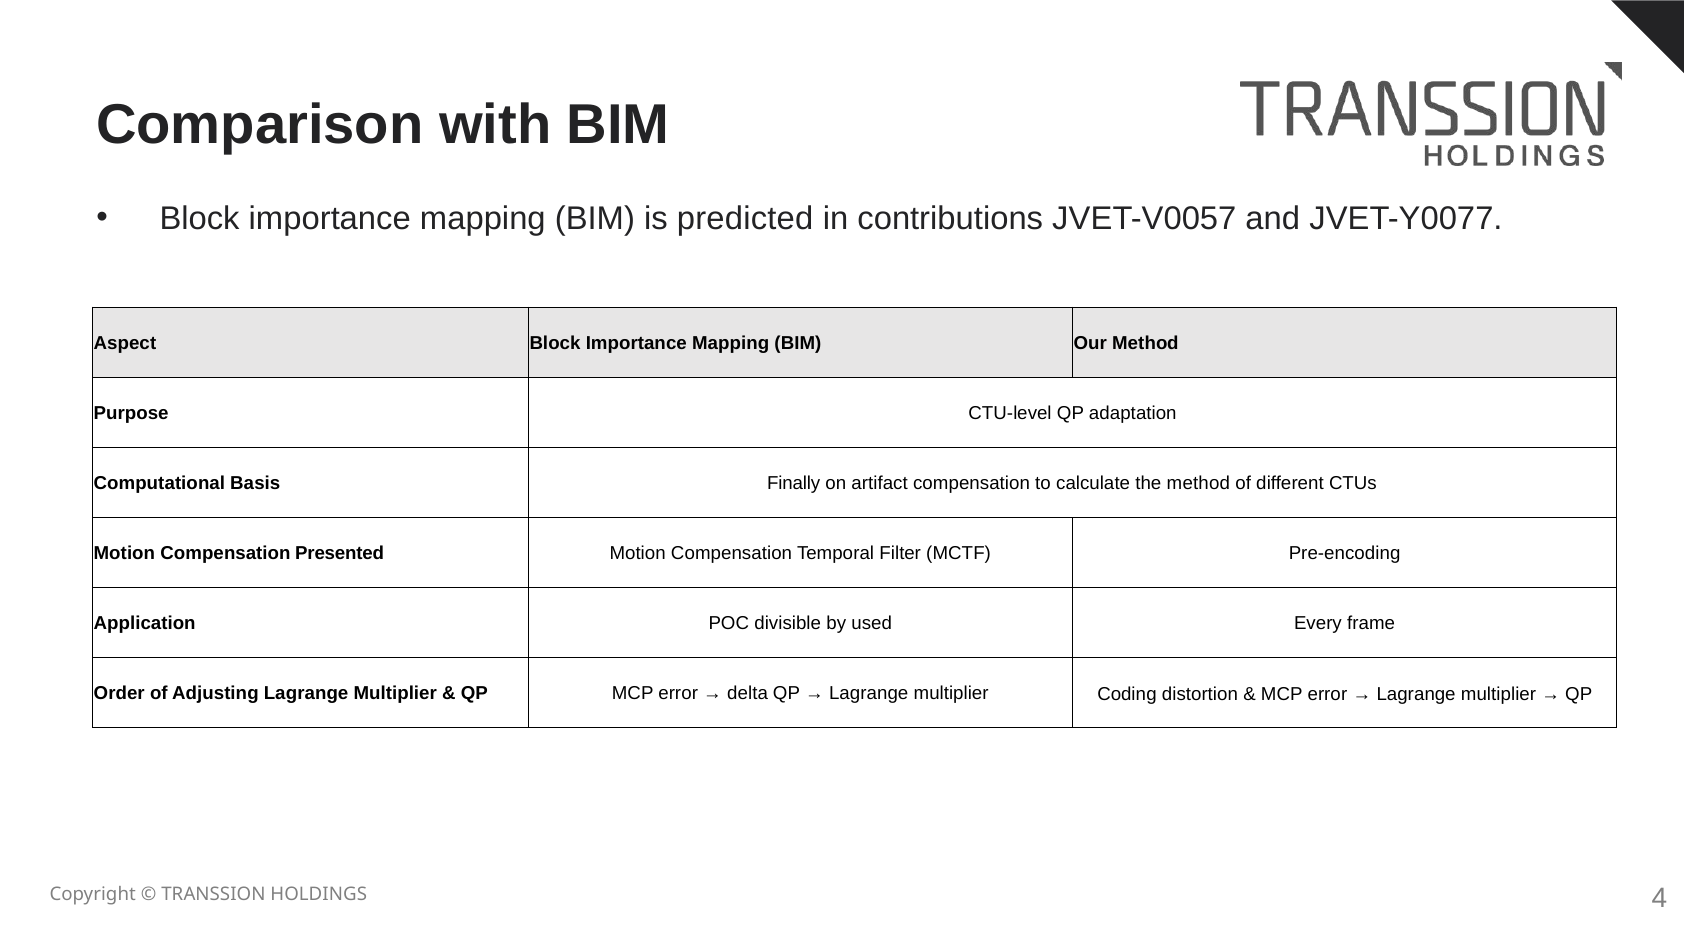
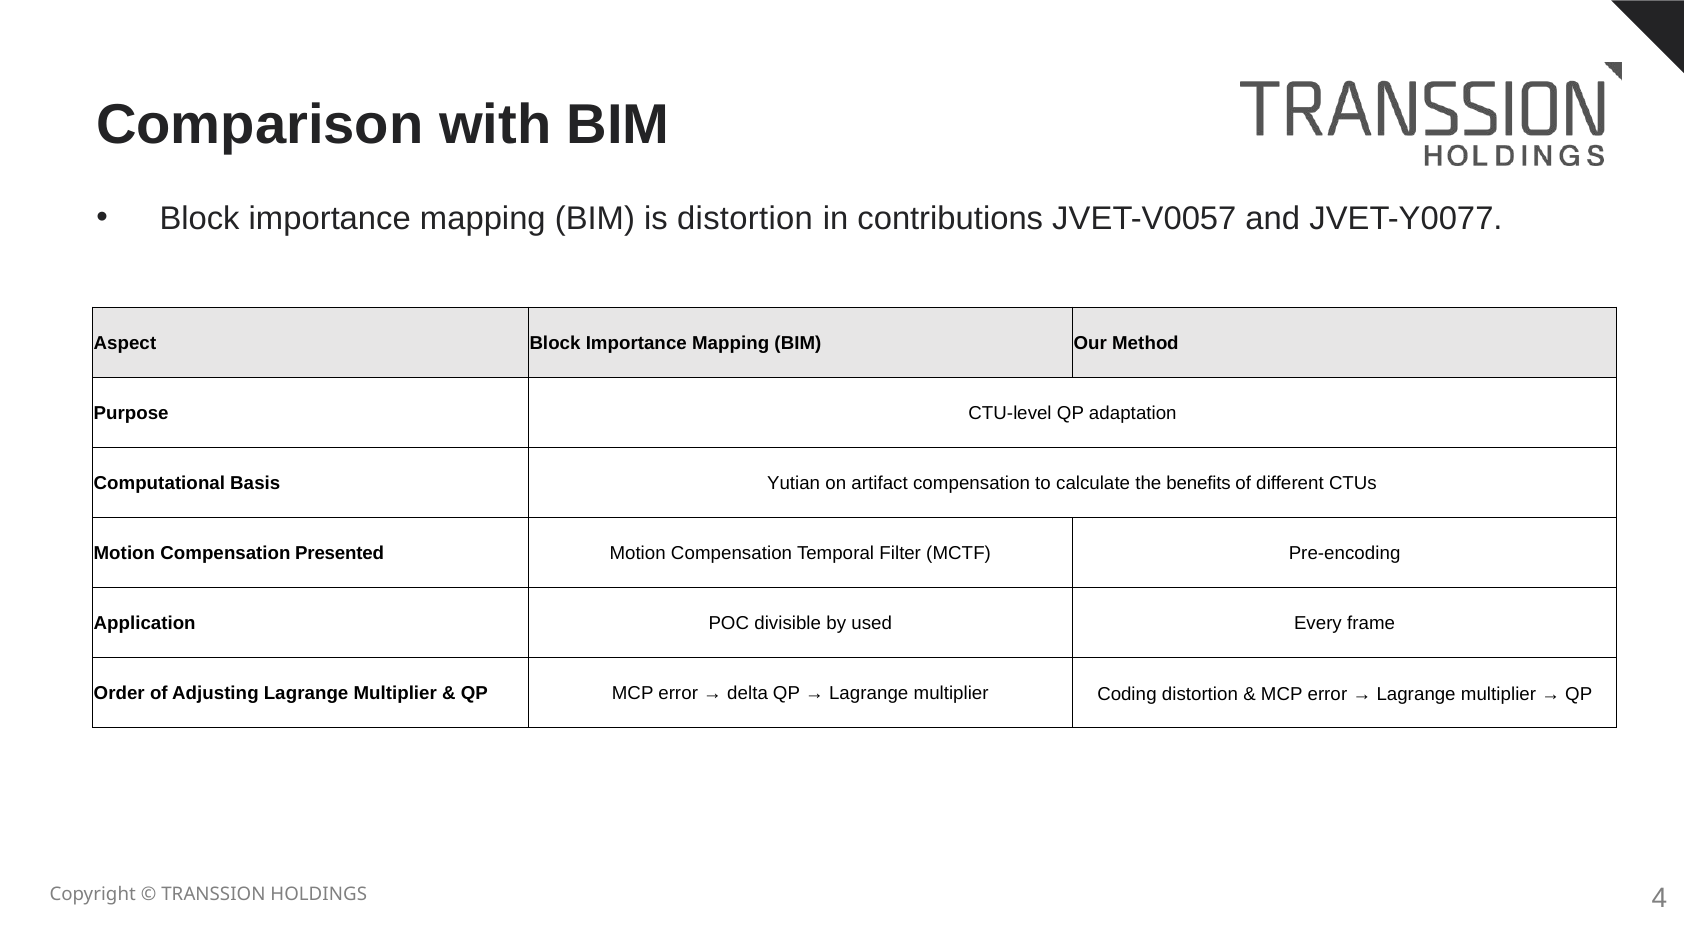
is predicted: predicted -> distortion
Finally: Finally -> Yutian
the method: method -> benefits
